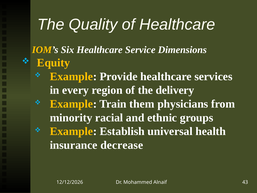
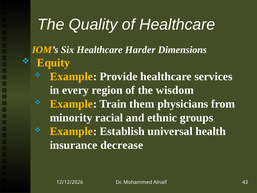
Service: Service -> Harder
delivery: delivery -> wisdom
